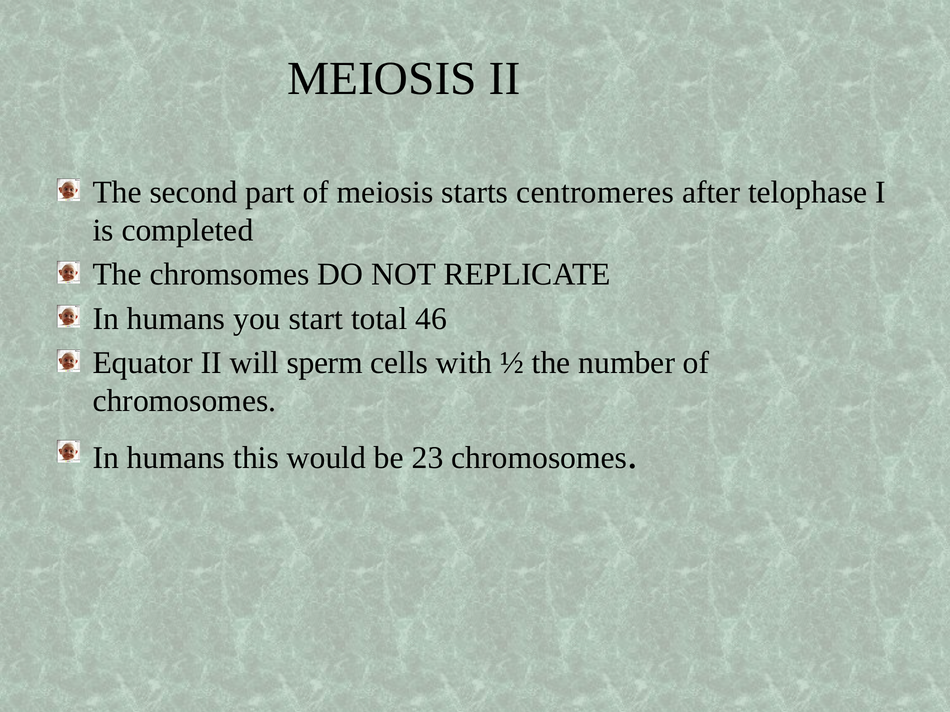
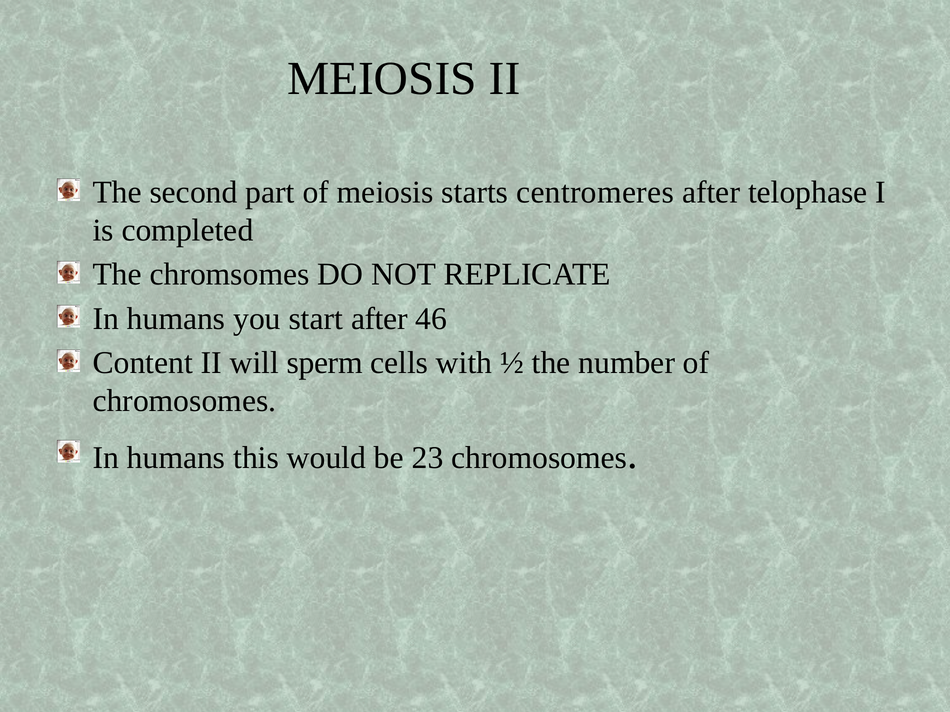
start total: total -> after
Equator: Equator -> Content
